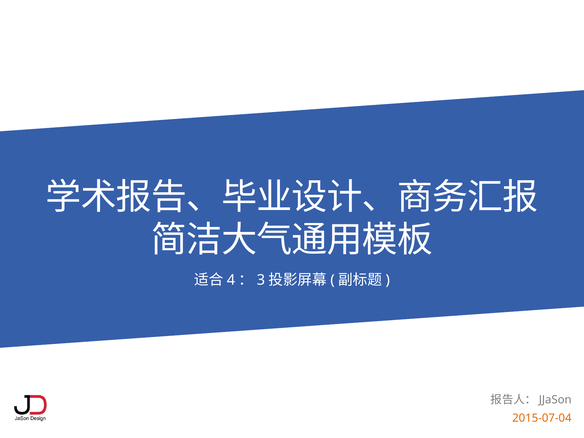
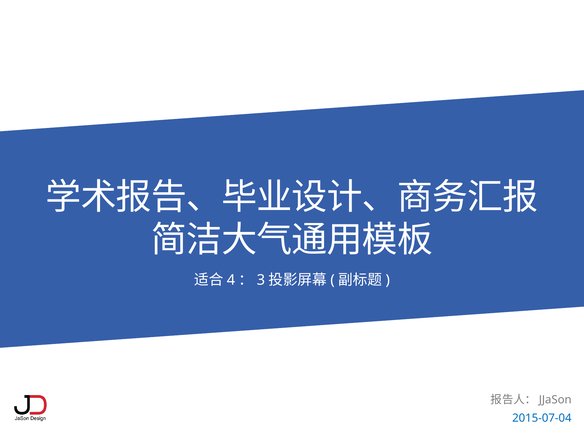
2015-07-04 colour: orange -> blue
